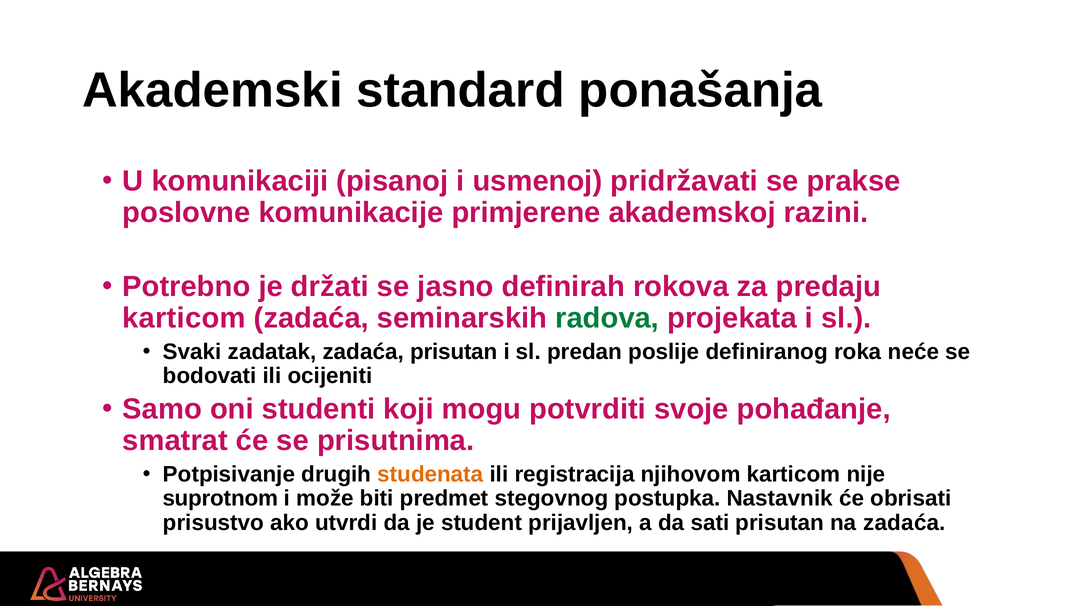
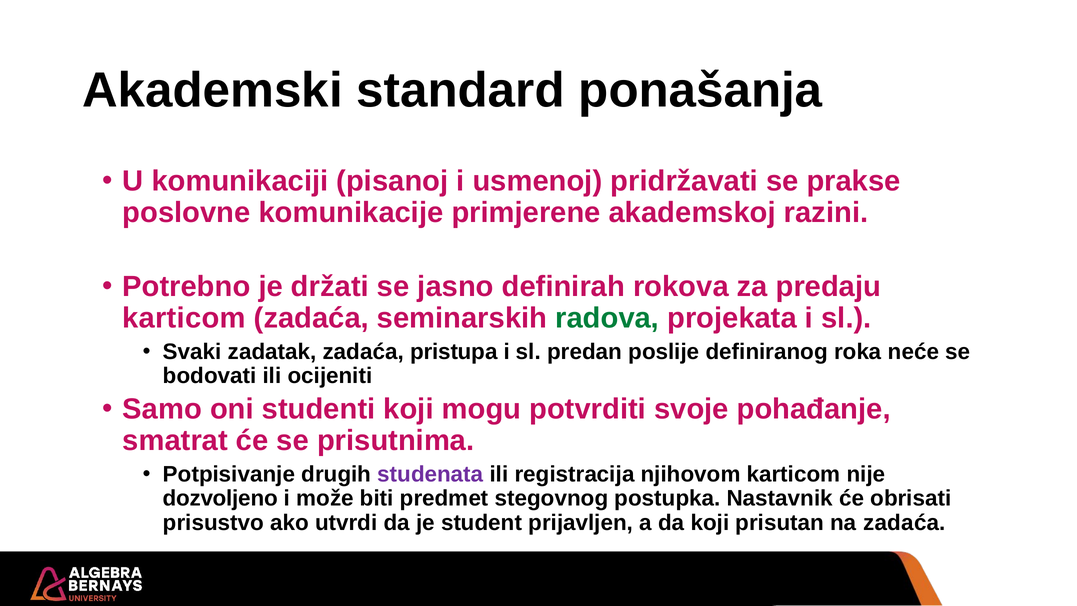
zadaća prisutan: prisutan -> pristupa
studenata colour: orange -> purple
suprotnom: suprotnom -> dozvoljeno
da sati: sati -> koji
